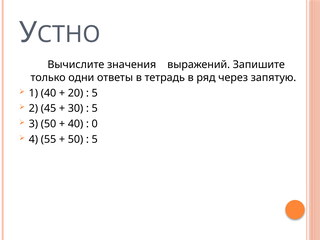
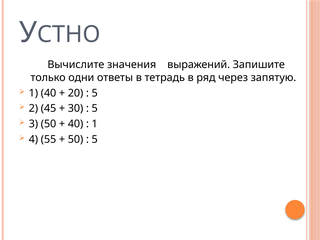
0 at (95, 124): 0 -> 1
